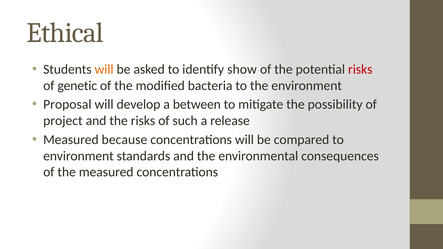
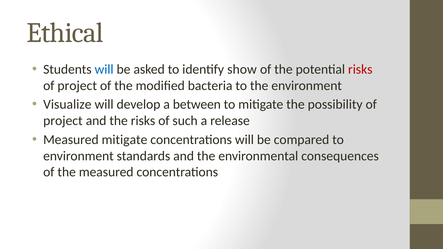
will at (104, 69) colour: orange -> blue
genetic at (77, 86): genetic -> project
Proposal: Proposal -> Visualize
Measured because: because -> mitigate
